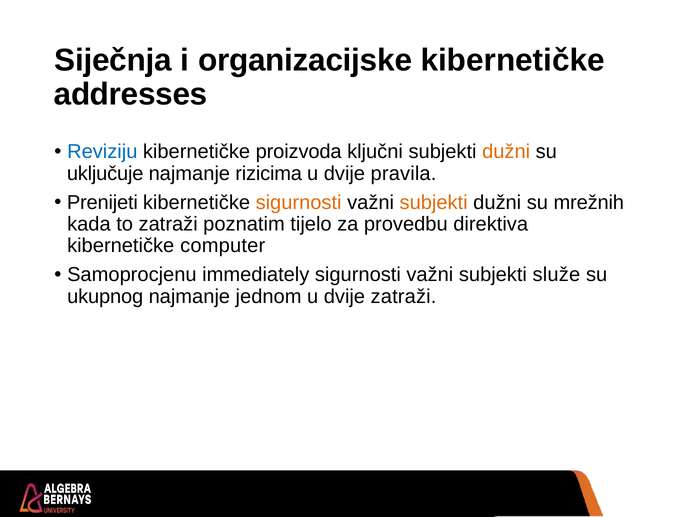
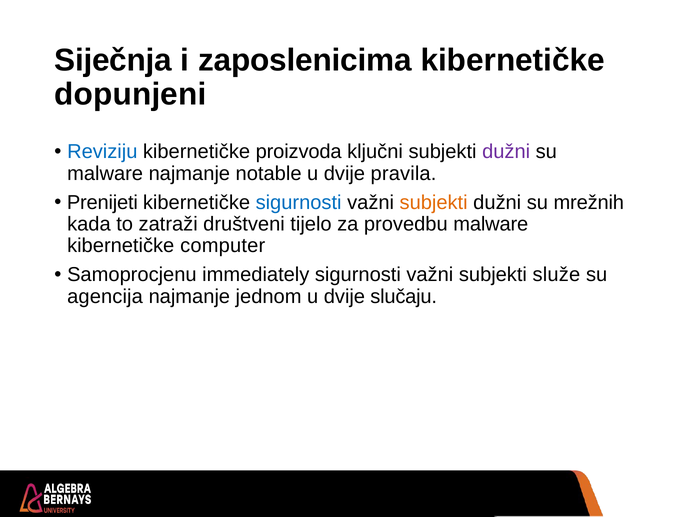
organizacijske: organizacijske -> zaposlenicima
addresses: addresses -> dopunjeni
dužni at (506, 152) colour: orange -> purple
uključuje at (105, 173): uključuje -> malware
rizicima: rizicima -> notable
sigurnosti at (299, 202) colour: orange -> blue
poznatim: poznatim -> društveni
provedbu direktiva: direktiva -> malware
ukupnog: ukupnog -> agencija
dvije zatraži: zatraži -> slučaju
